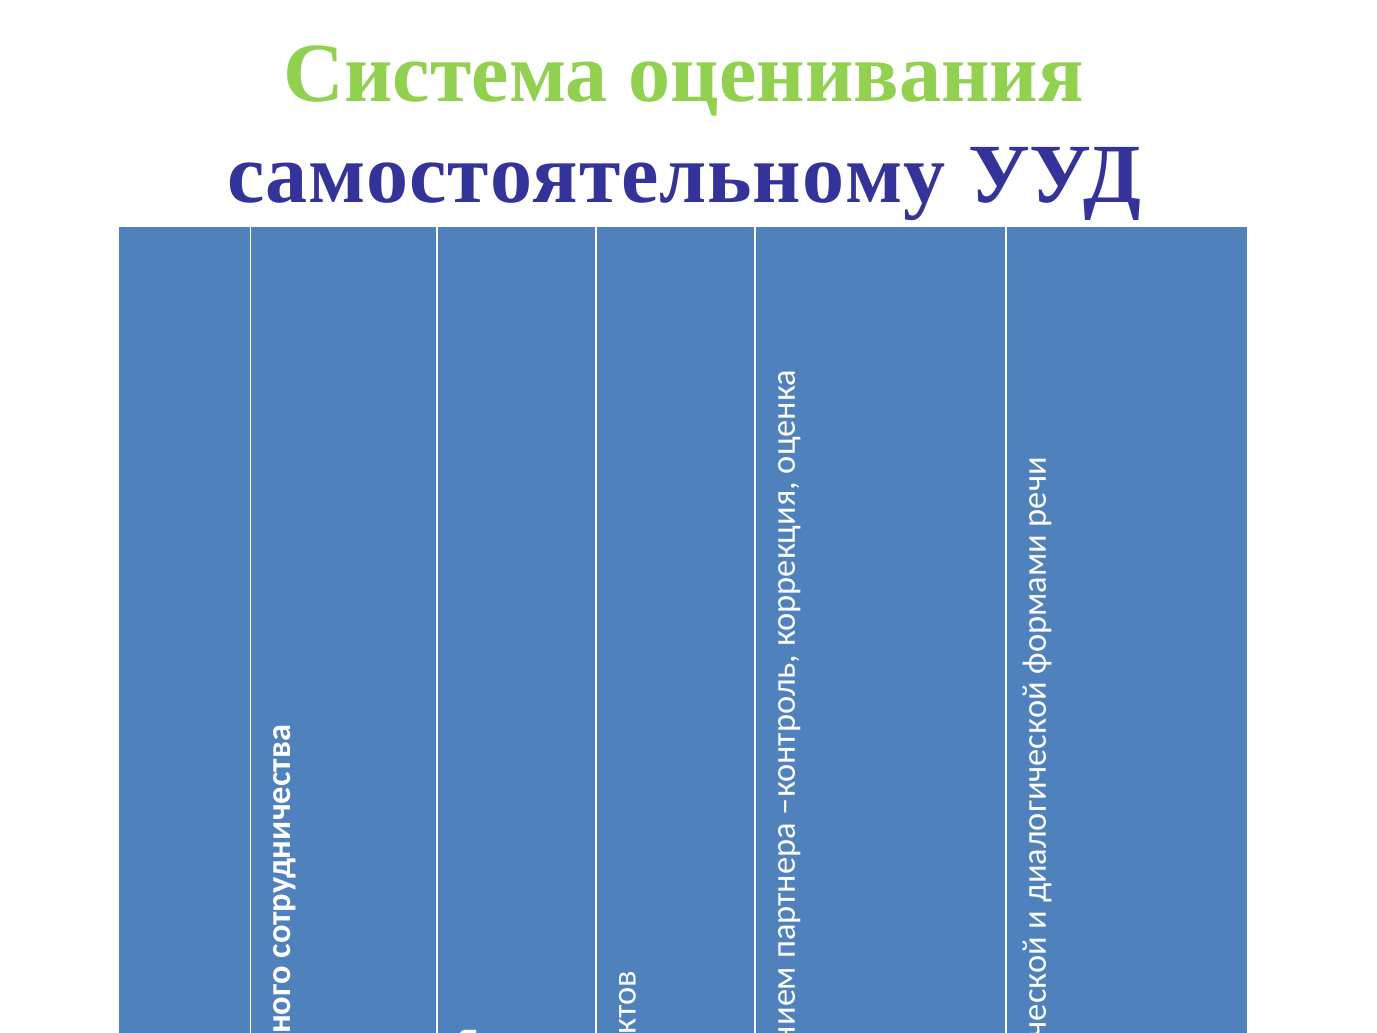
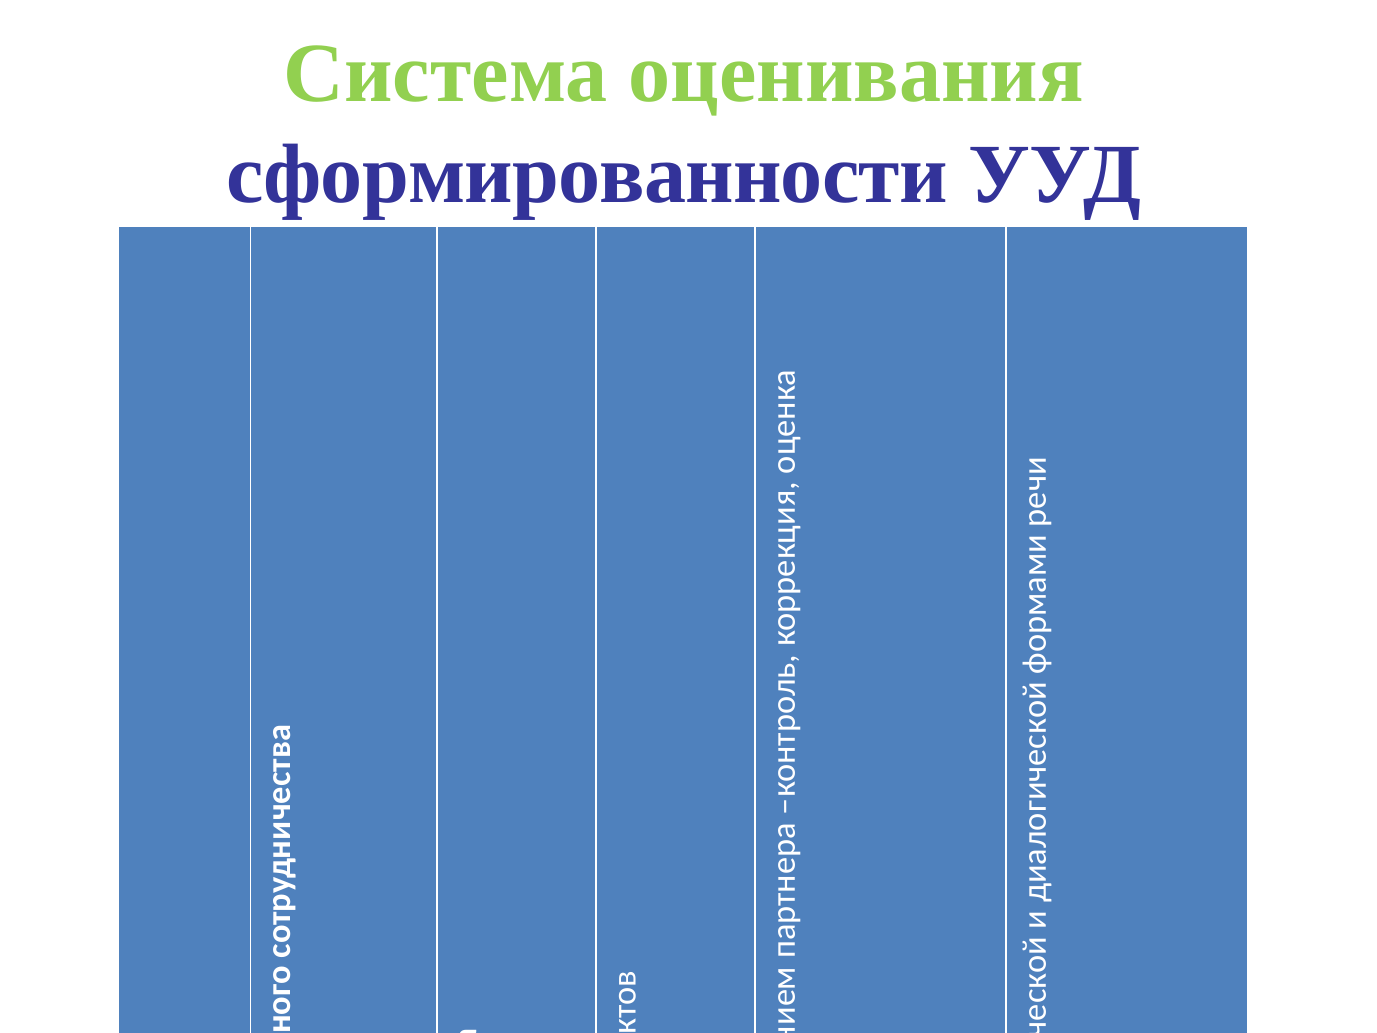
самостоятельному: самостоятельному -> сформированности
